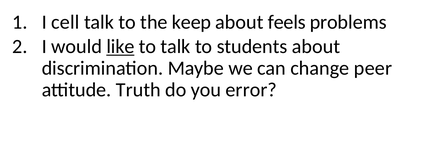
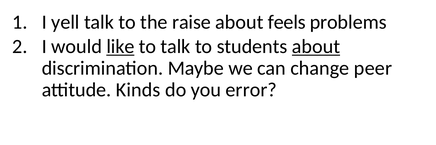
cell: cell -> yell
keep: keep -> raise
about at (316, 47) underline: none -> present
Truth: Truth -> Kinds
